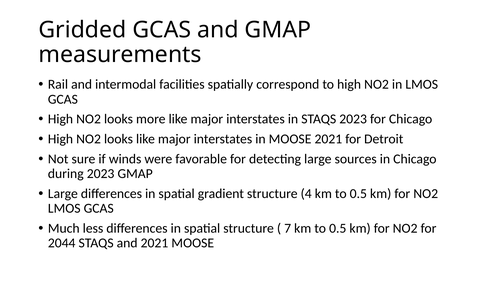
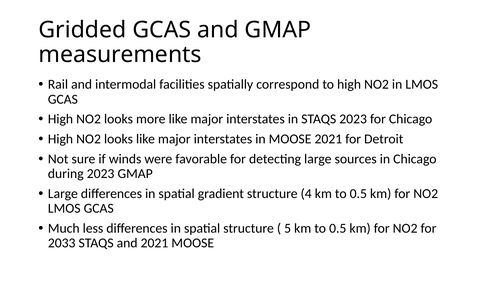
7: 7 -> 5
2044: 2044 -> 2033
